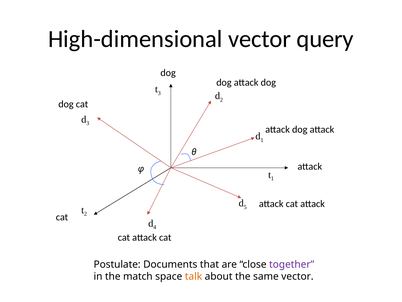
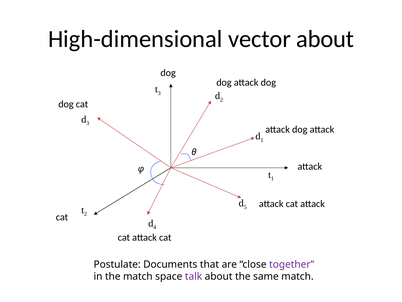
vector query: query -> about
talk colour: orange -> purple
same vector: vector -> match
